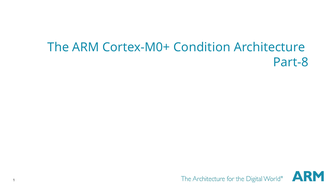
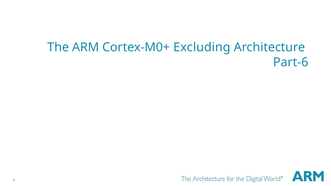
Condition: Condition -> Excluding
Part-8: Part-8 -> Part-6
